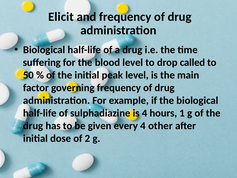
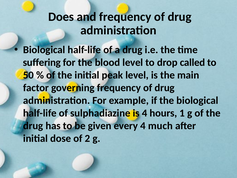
Elicit: Elicit -> Does
other: other -> much
